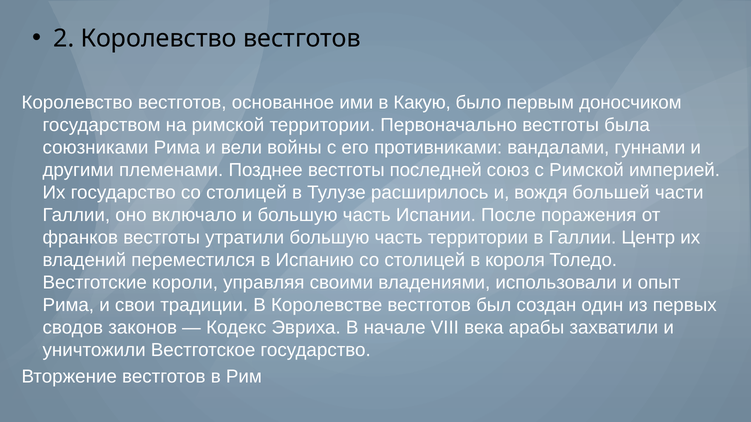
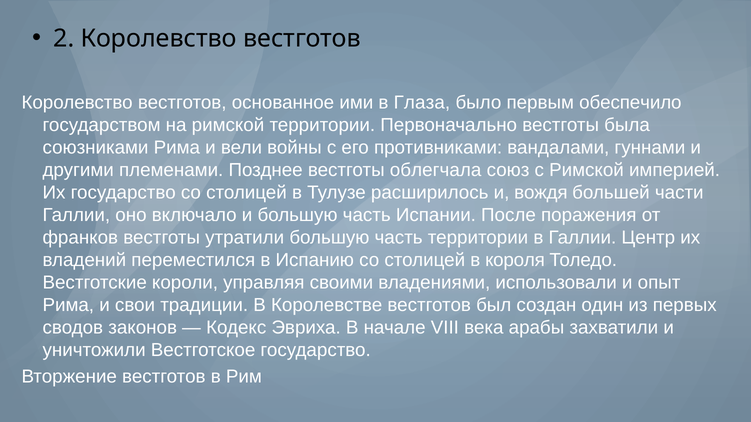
Какую: Какую -> Глаза
доносчиком: доносчиком -> обеспечило
последней: последней -> облегчала
